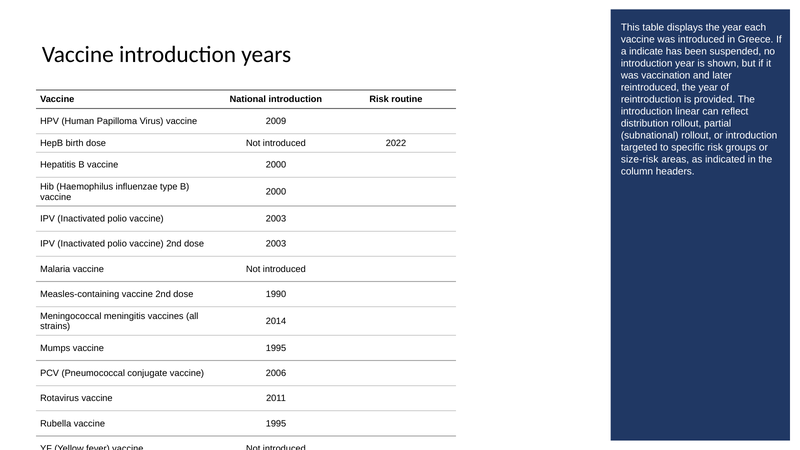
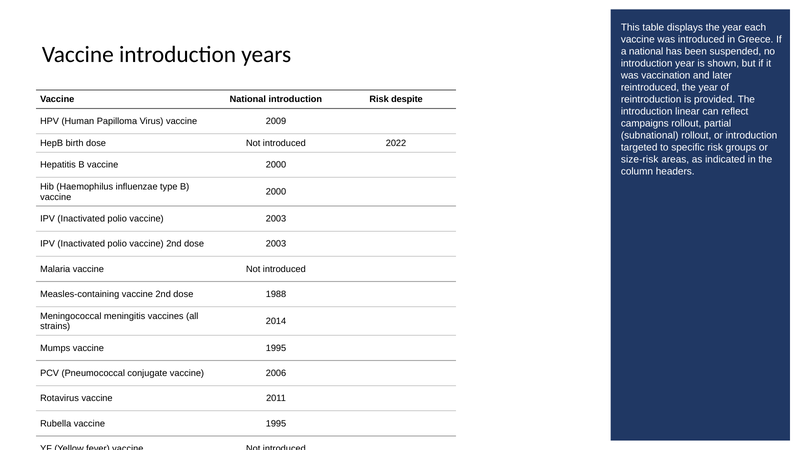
a indicate: indicate -> national
routine: routine -> despite
distribution: distribution -> campaigns
1990: 1990 -> 1988
